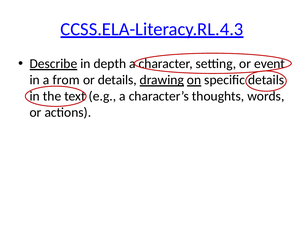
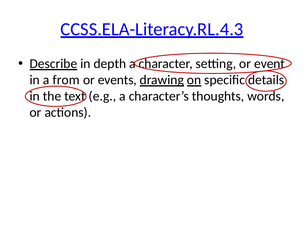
or details: details -> events
